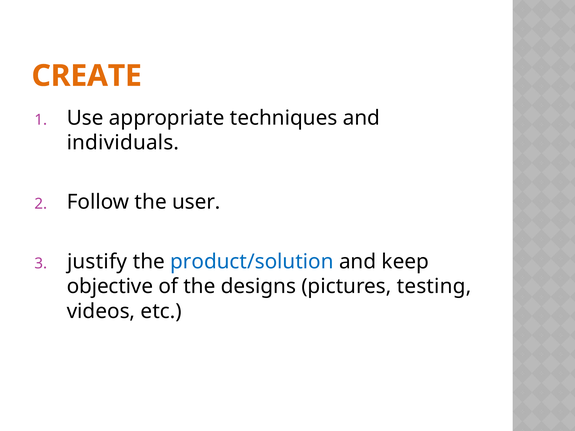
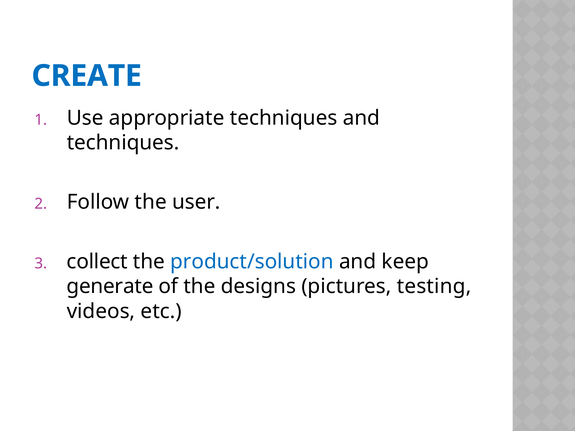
CREATE colour: orange -> blue
individuals at (123, 143): individuals -> techniques
justify: justify -> collect
objective: objective -> generate
